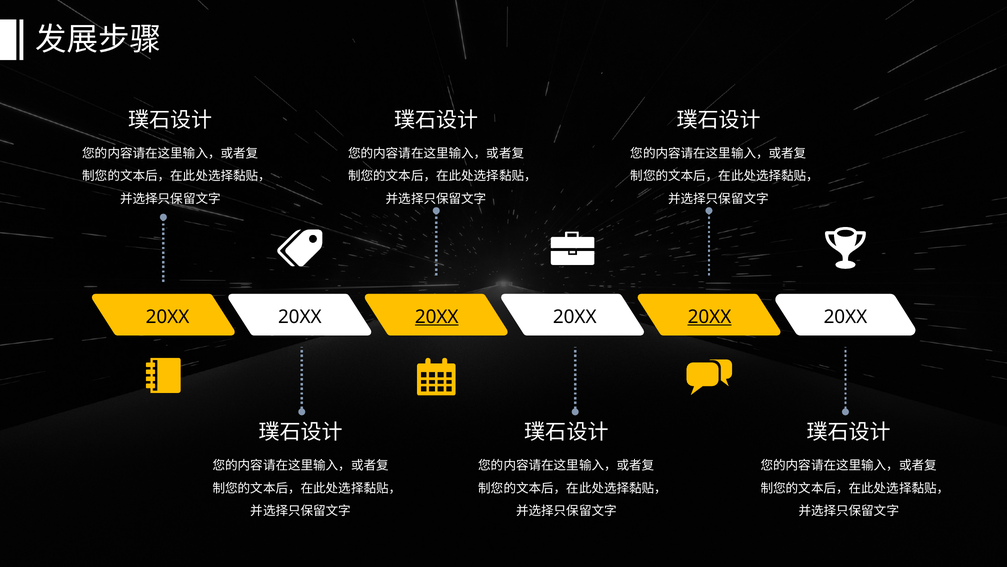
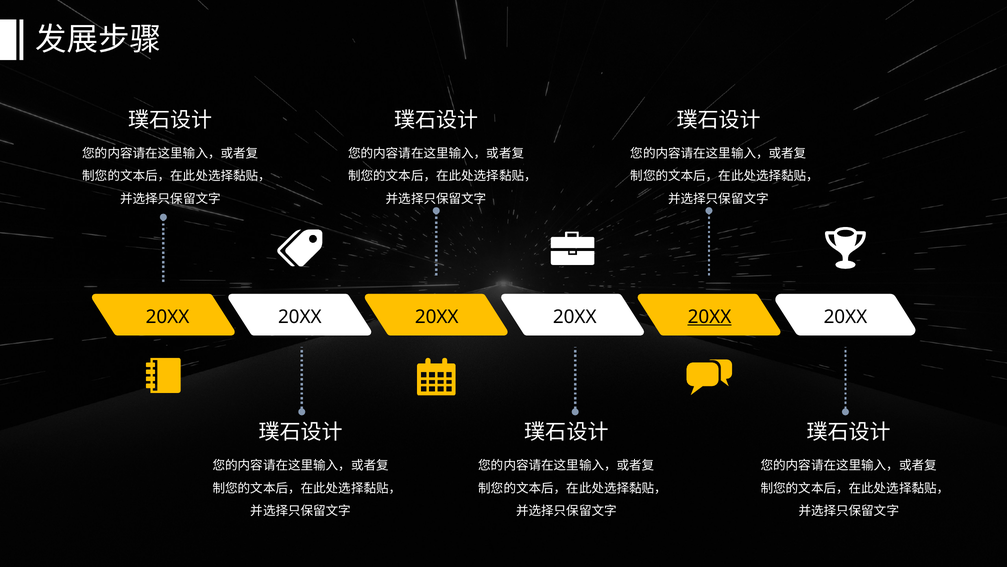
20XX at (437, 317) underline: present -> none
